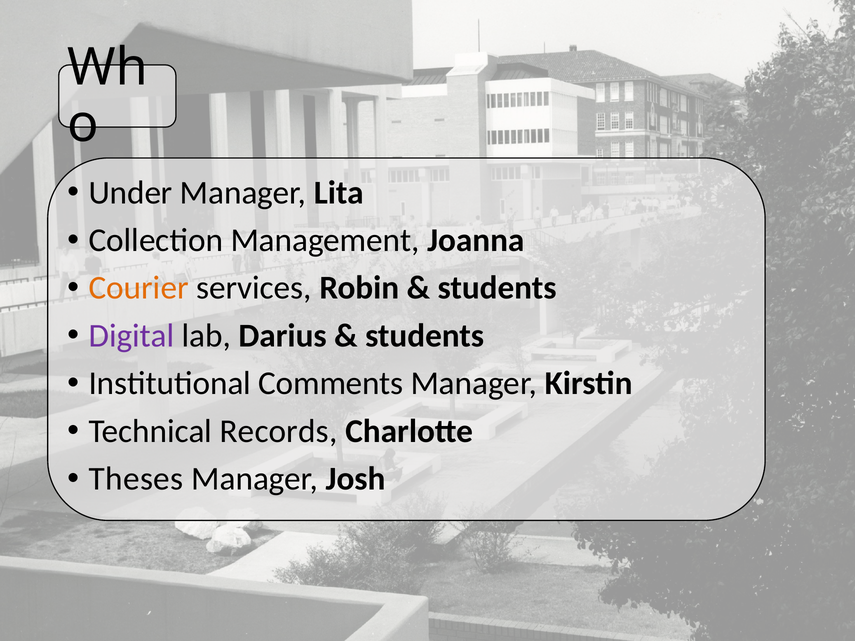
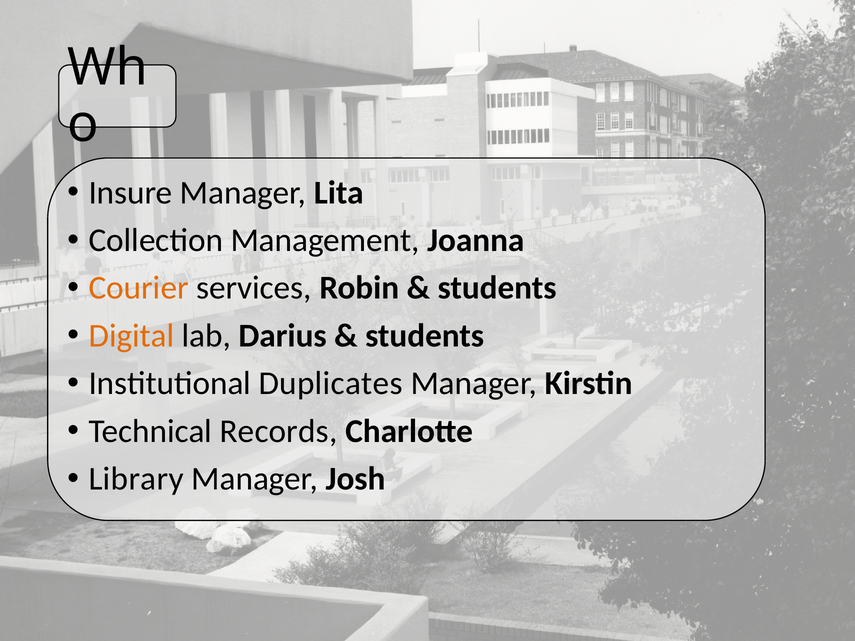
Under: Under -> Insure
Digital colour: purple -> orange
Comments: Comments -> Duplicates
Theses: Theses -> Library
